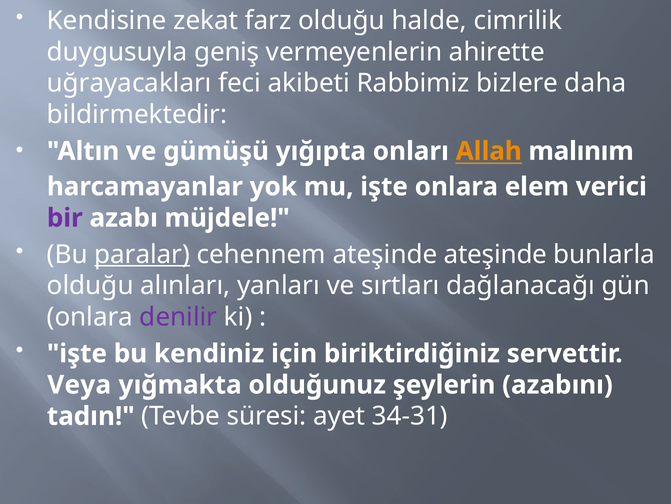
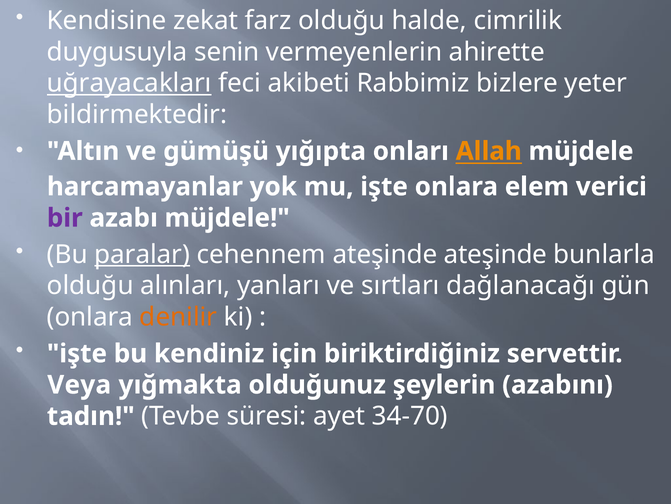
geniş: geniş -> senin
uğrayacakları underline: none -> present
daha: daha -> yeter
Allah malınım: malınım -> müjdele
denilir colour: purple -> orange
34-31: 34-31 -> 34-70
